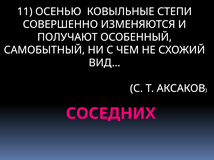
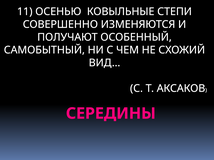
СОСЕДНИХ: СОСЕДНИХ -> СЕРЕДИНЫ
